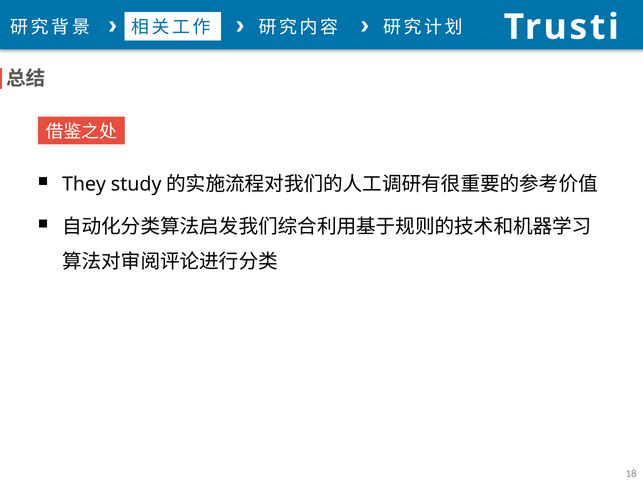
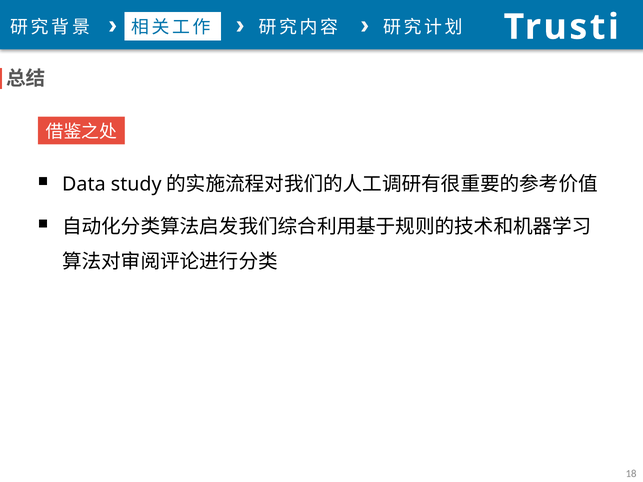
They: They -> Data
